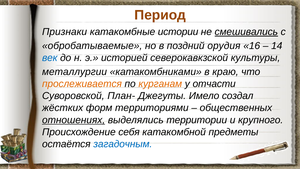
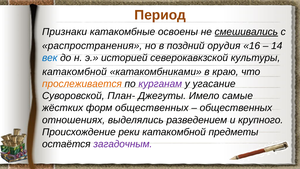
истории: истории -> освоены
обробатываемые: обробатываемые -> распространения
металлургии at (75, 72): металлургии -> катакомбной
курганам colour: orange -> purple
отчасти: отчасти -> угасание
создал: создал -> самые
форм территориями: территориями -> общественных
отношениях underline: present -> none
территории: территории -> разведением
себя: себя -> реки
загадочным colour: blue -> purple
